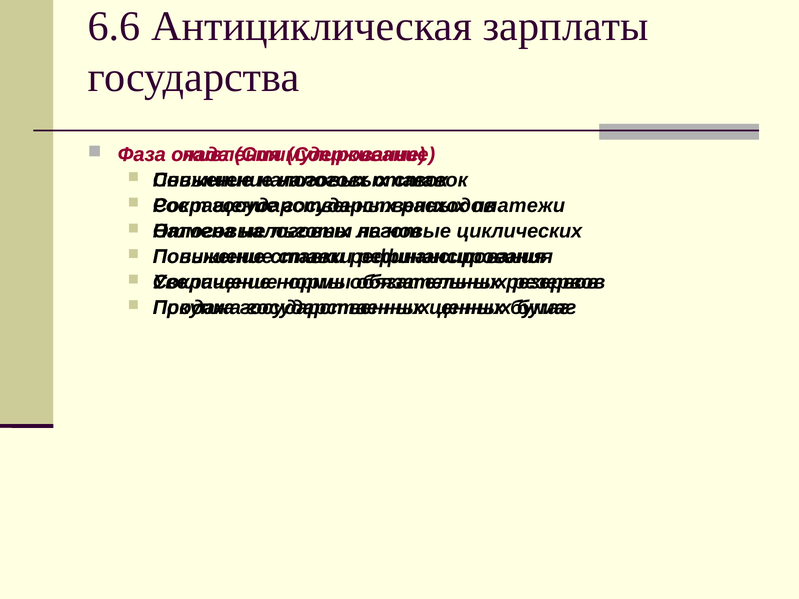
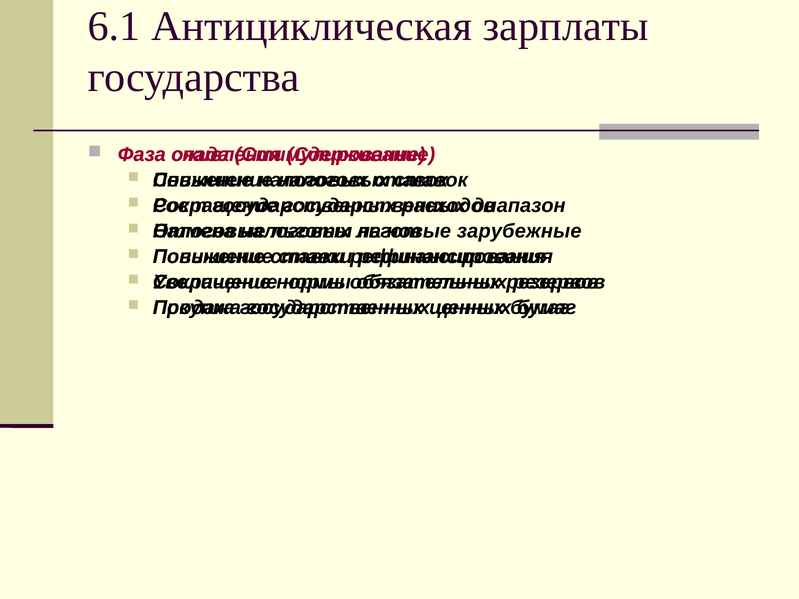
6.6: 6.6 -> 6.1
платежи: платежи -> диапазон
циклических: циклических -> зарубежные
